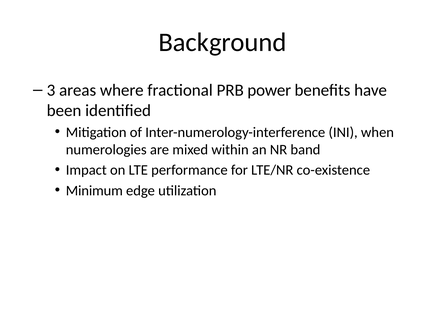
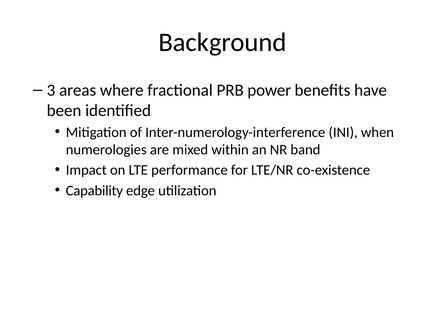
Minimum: Minimum -> Capability
